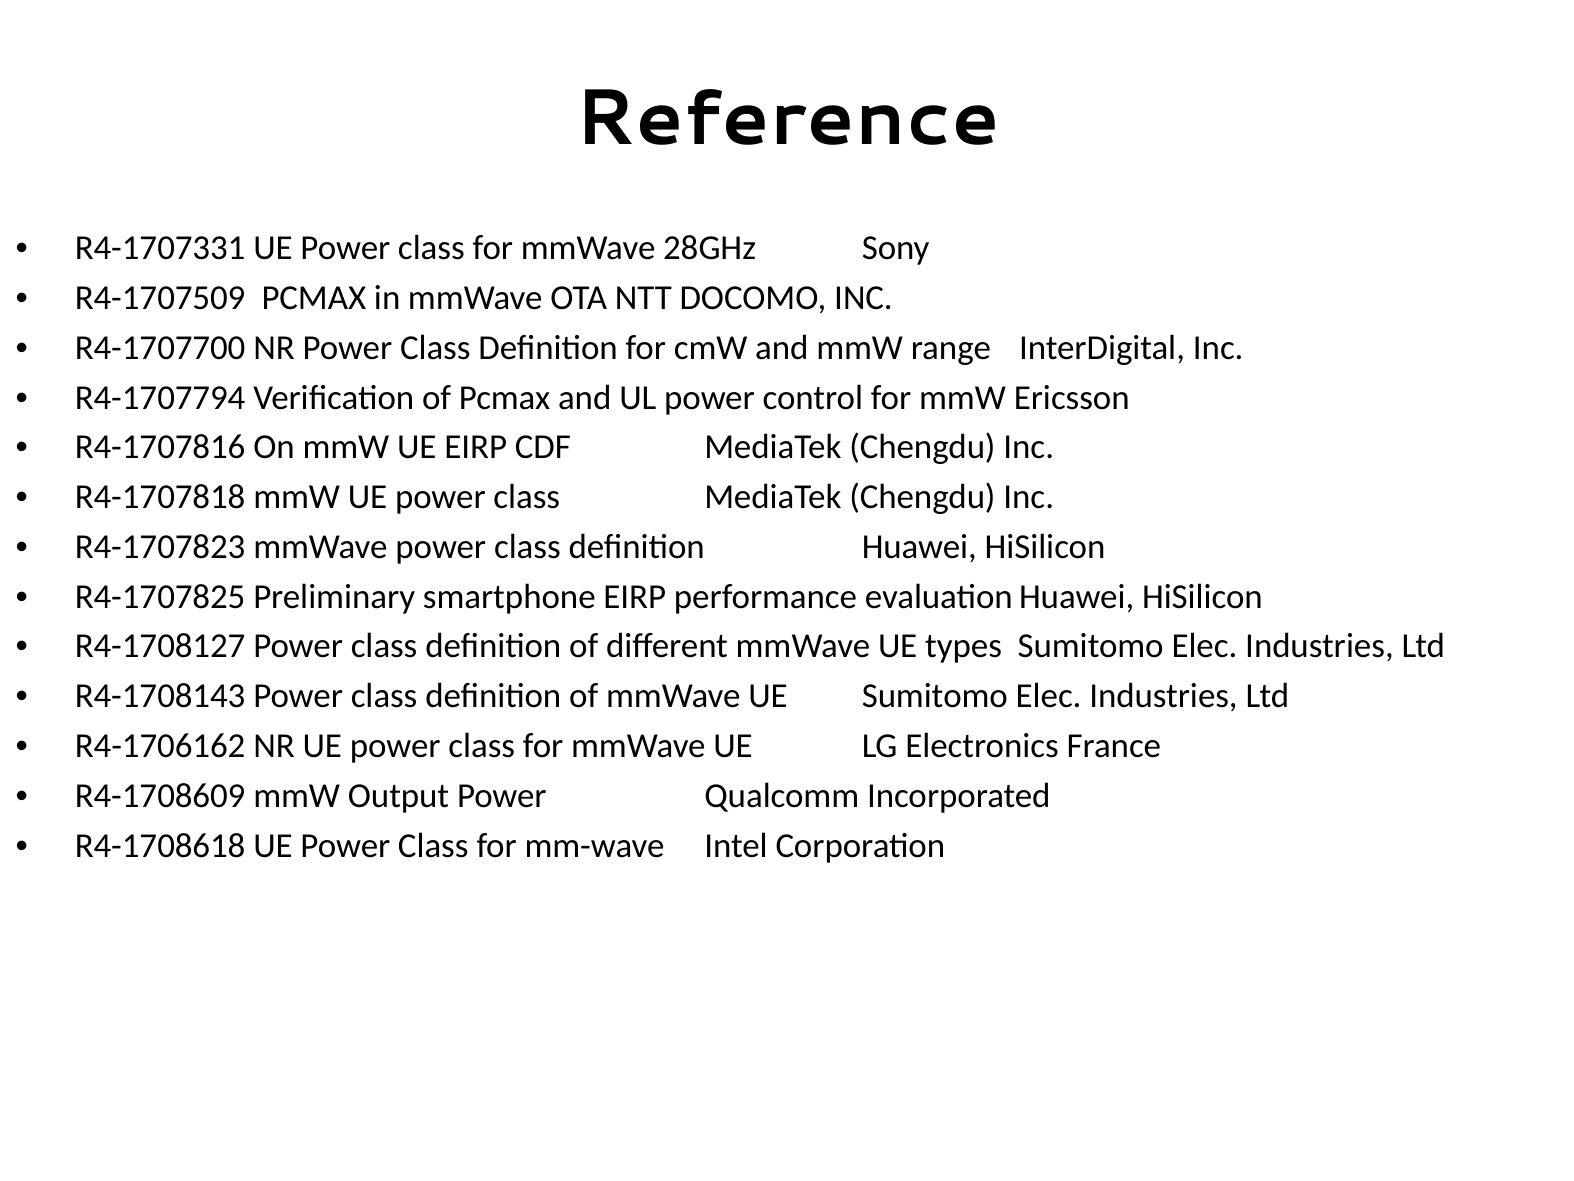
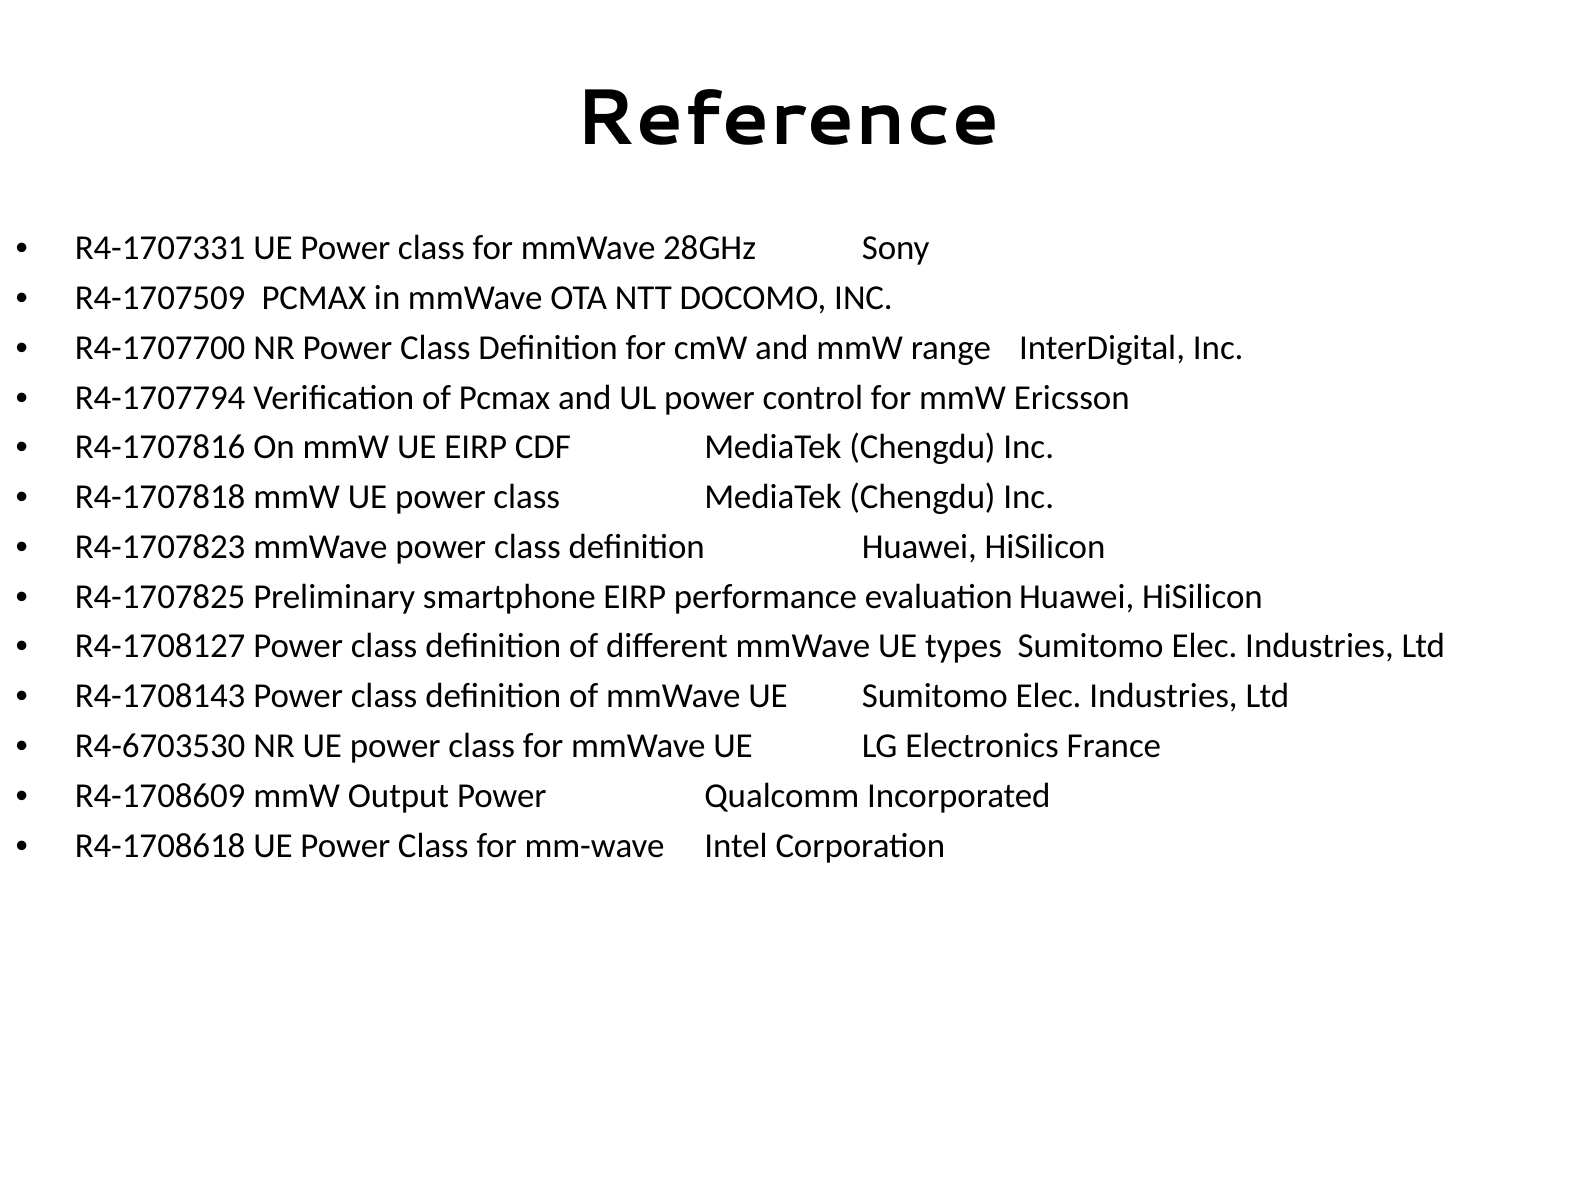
R4-1706162: R4-1706162 -> R4-6703530
